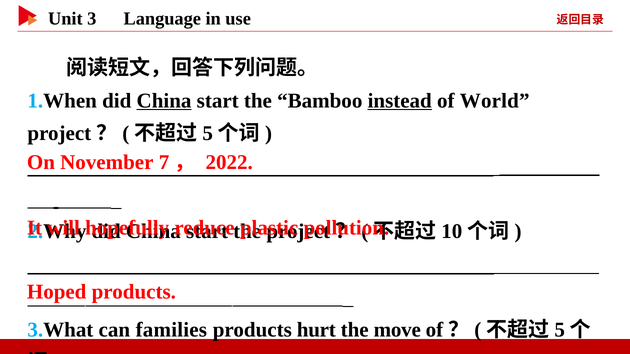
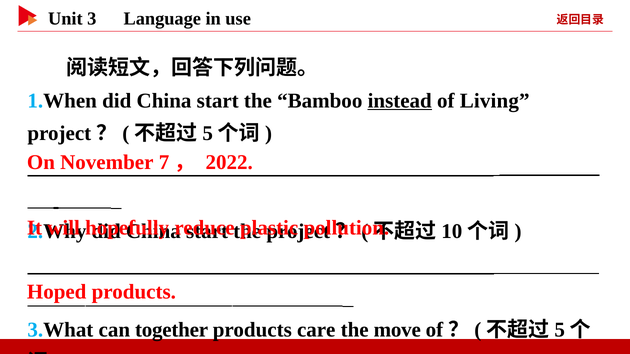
China at (164, 101) underline: present -> none
World: World -> Living
families: families -> together
hurt: hurt -> care
